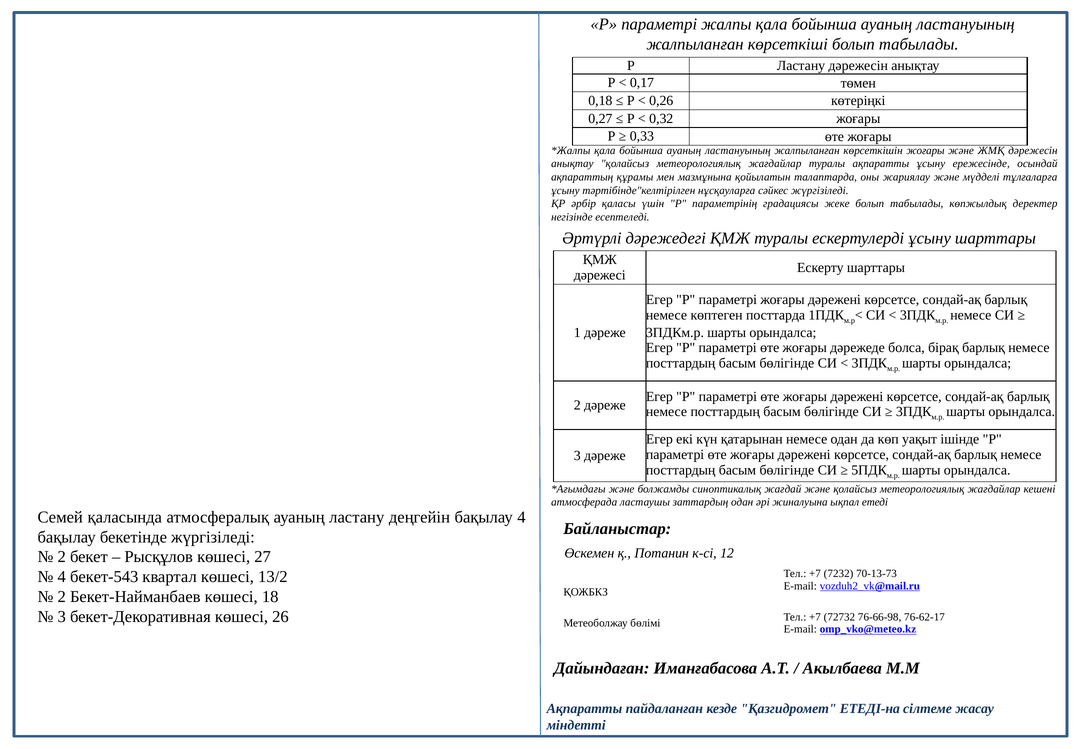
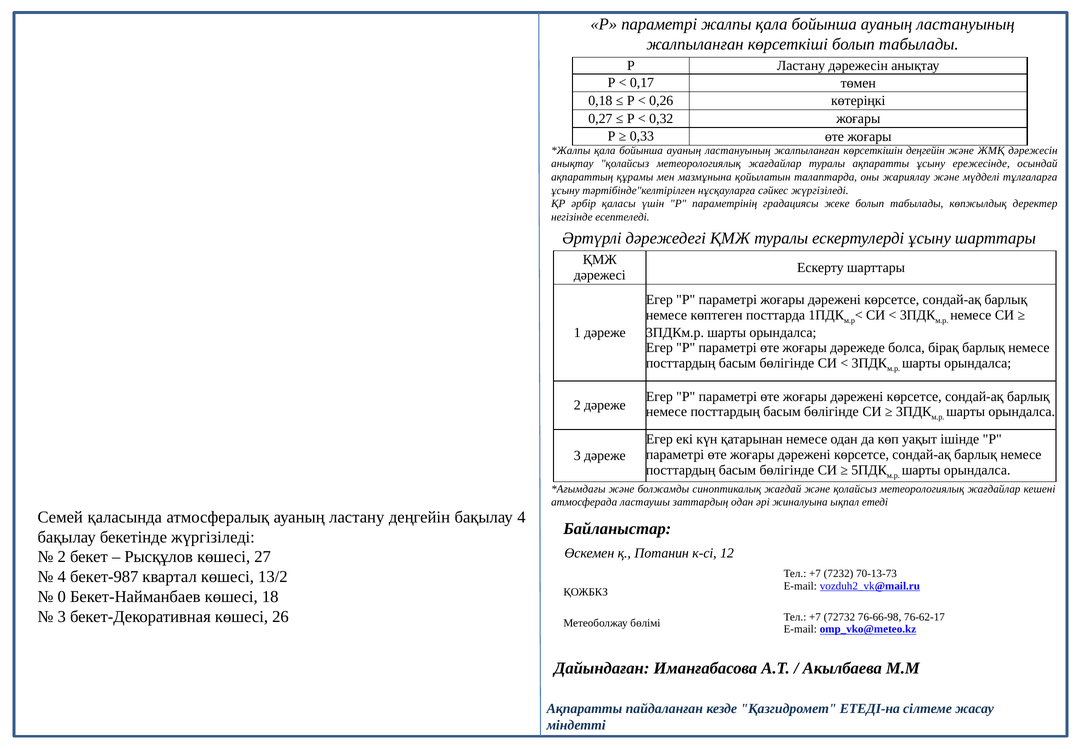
көрсеткішін жоғары: жоғары -> деңгейін
бекет-543: бекет-543 -> бекет-987
2 at (62, 596): 2 -> 0
